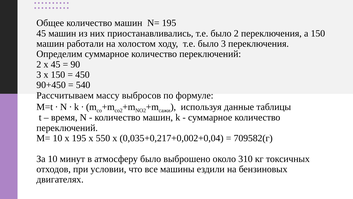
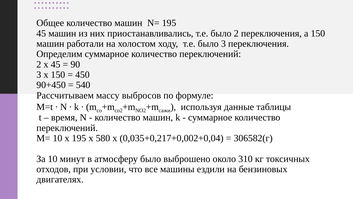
550: 550 -> 580
709582(г: 709582(г -> 306582(г
